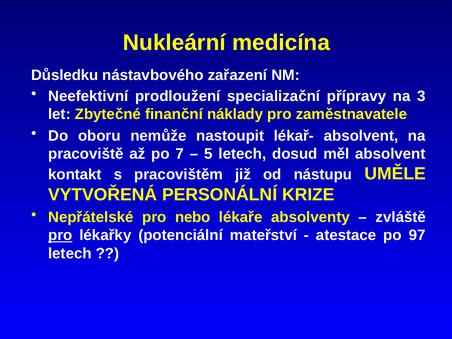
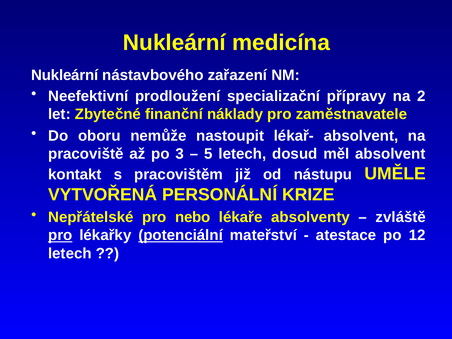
Důsledku at (65, 75): Důsledku -> Nukleární
3: 3 -> 2
7: 7 -> 3
potenciální underline: none -> present
97: 97 -> 12
